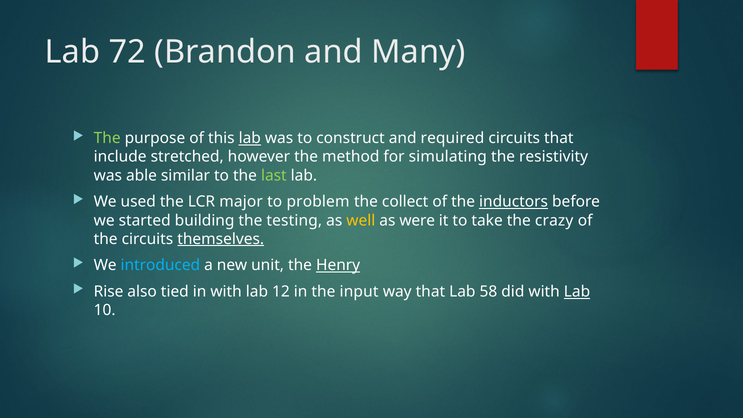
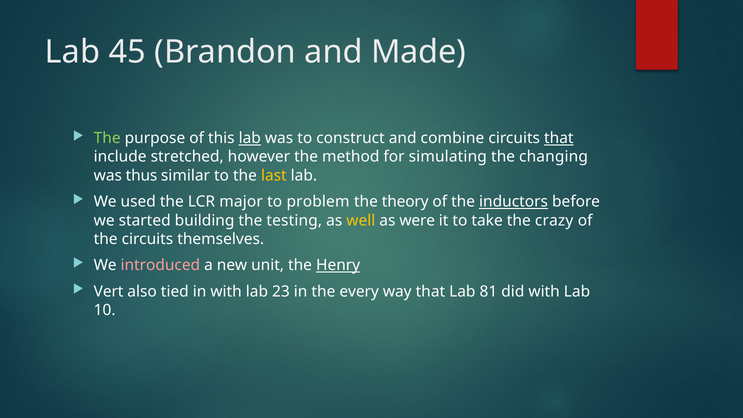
72: 72 -> 45
Many: Many -> Made
required: required -> combine
that at (559, 138) underline: none -> present
resistivity: resistivity -> changing
able: able -> thus
last colour: light green -> yellow
collect: collect -> theory
themselves underline: present -> none
introduced colour: light blue -> pink
Rise: Rise -> Vert
12: 12 -> 23
input: input -> every
58: 58 -> 81
Lab at (577, 292) underline: present -> none
